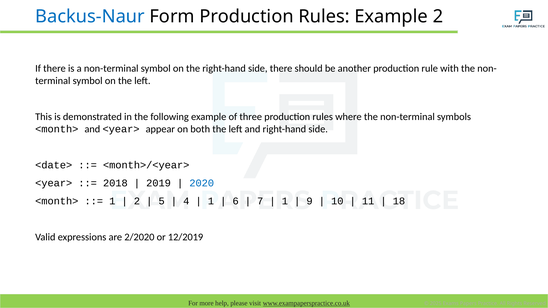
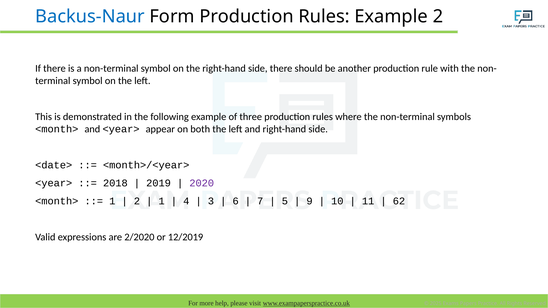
2020 colour: blue -> purple
5 at (162, 201): 5 -> 1
1 at (211, 201): 1 -> 3
1 at (285, 201): 1 -> 5
18: 18 -> 62
